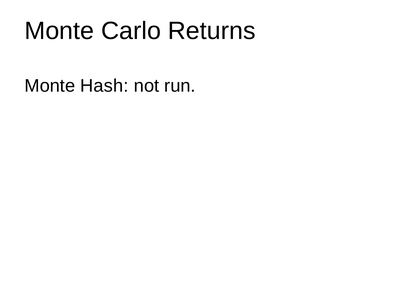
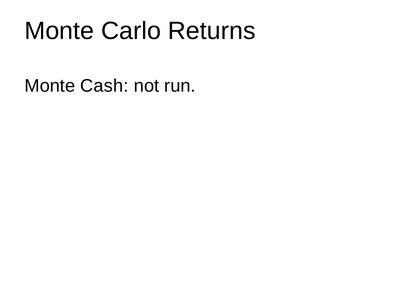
Hash: Hash -> Cash
